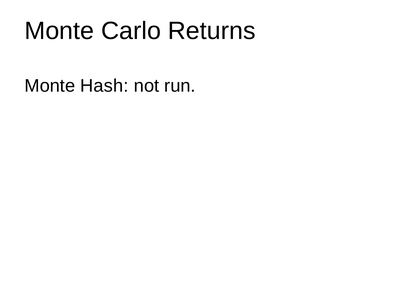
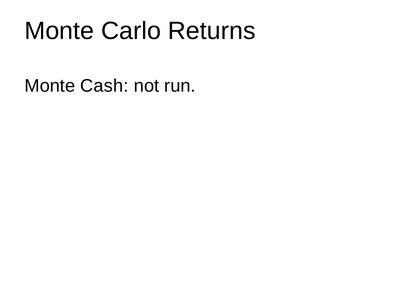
Hash: Hash -> Cash
